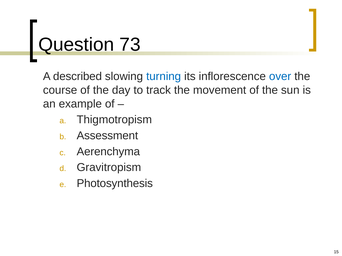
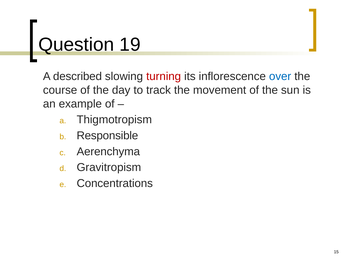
73: 73 -> 19
turning colour: blue -> red
Assessment: Assessment -> Responsible
Photosynthesis: Photosynthesis -> Concentrations
